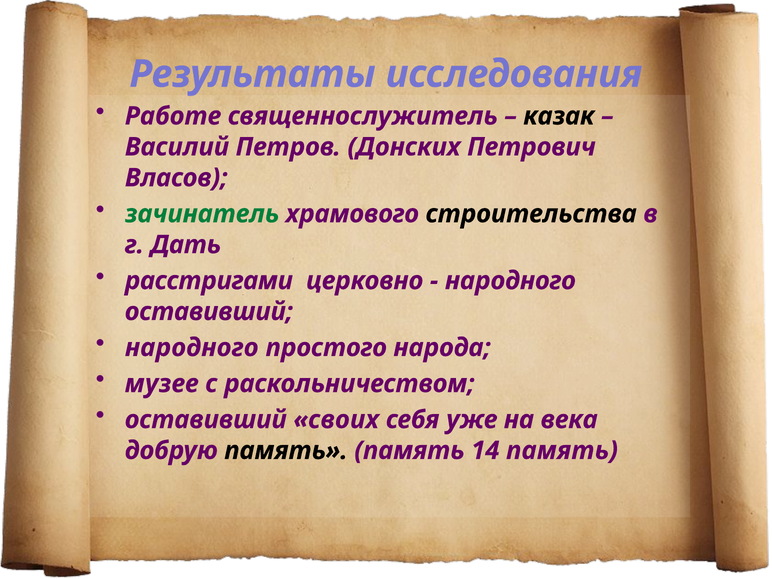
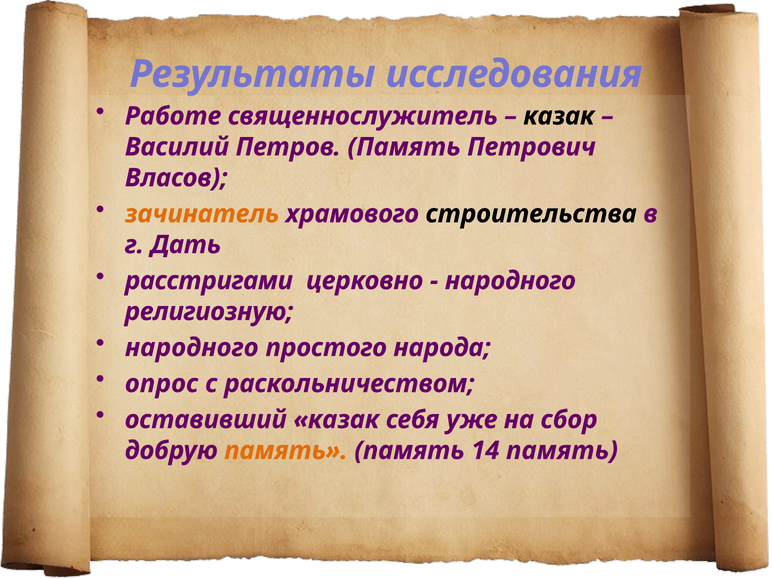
Петров Донских: Донских -> Память
зачинатель colour: green -> orange
оставивший at (209, 312): оставивший -> религиозную
музее: музее -> опрос
оставивший своих: своих -> казак
века: века -> сбор
память at (286, 451) colour: black -> orange
